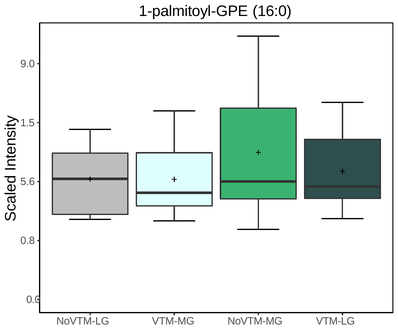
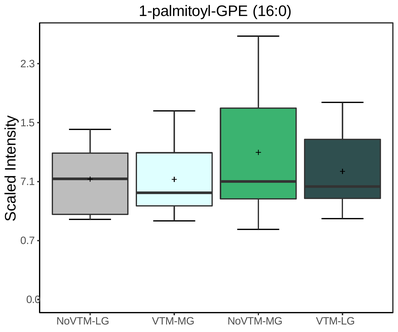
9.0: 9.0 -> 2.3
5.6: 5.6 -> 7.1
0.8: 0.8 -> 0.7
